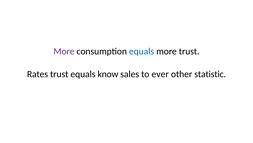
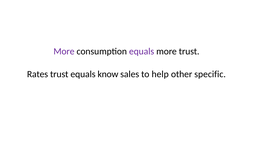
equals at (142, 51) colour: blue -> purple
ever: ever -> help
statistic: statistic -> specific
